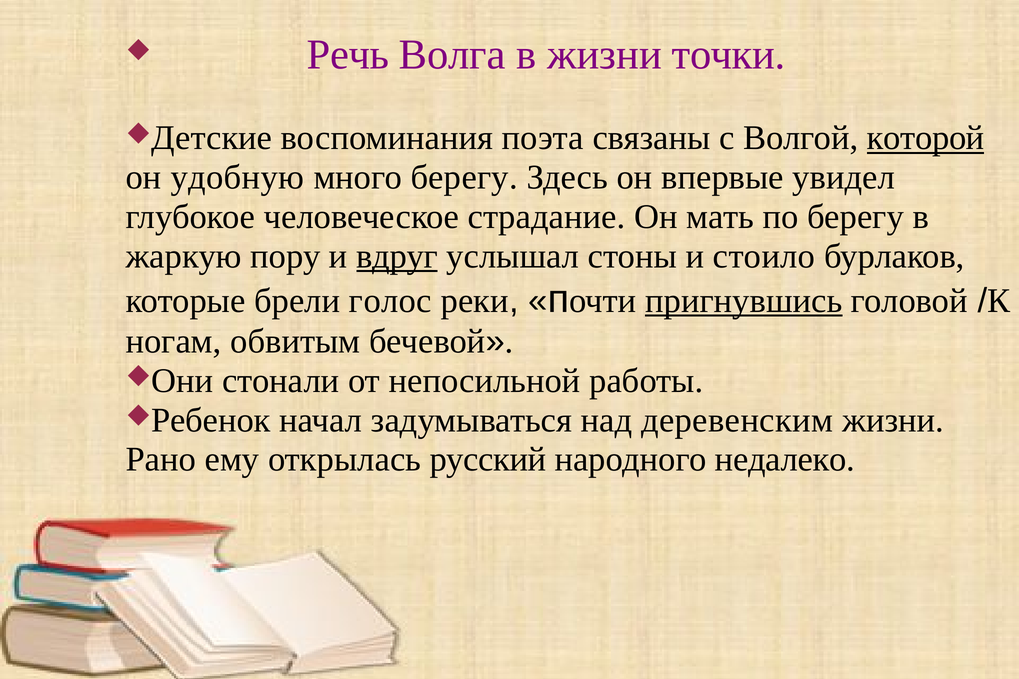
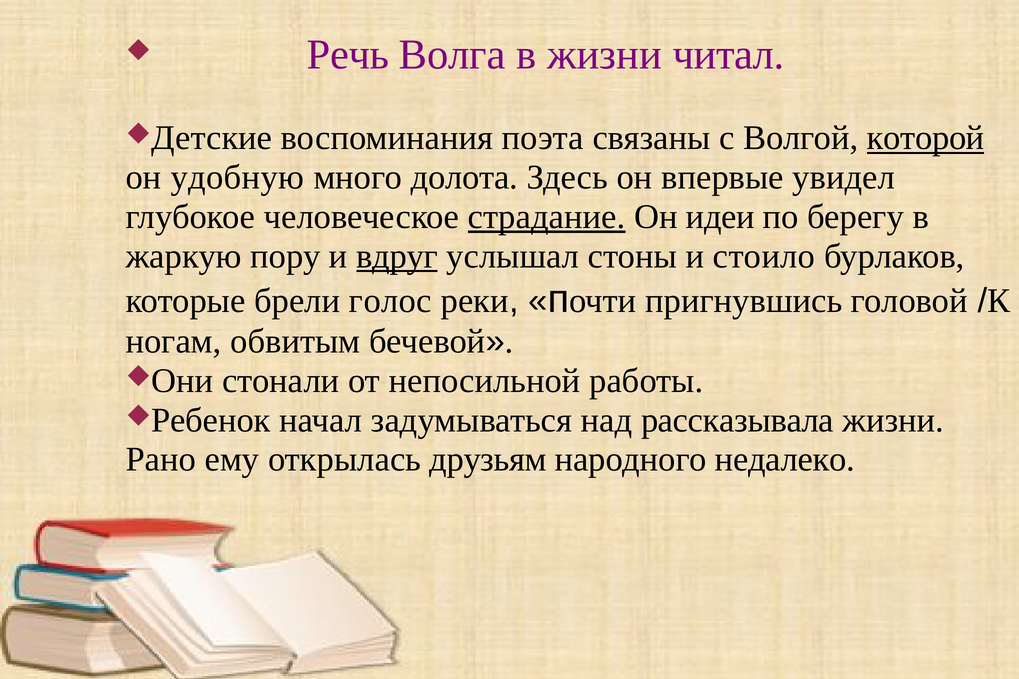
точки: точки -> читал
много берегу: берегу -> долота
страдание underline: none -> present
мать: мать -> идеи
пригнувшись underline: present -> none
деревенским: деревенским -> рассказывала
русский: русский -> друзьям
